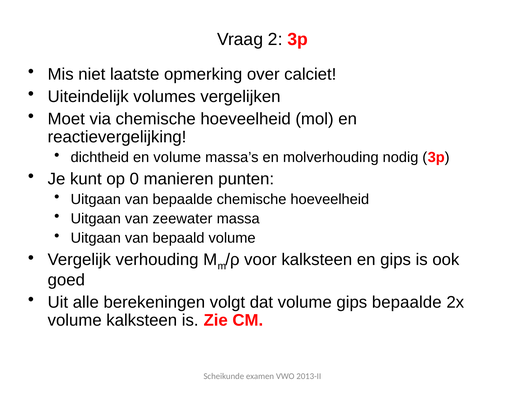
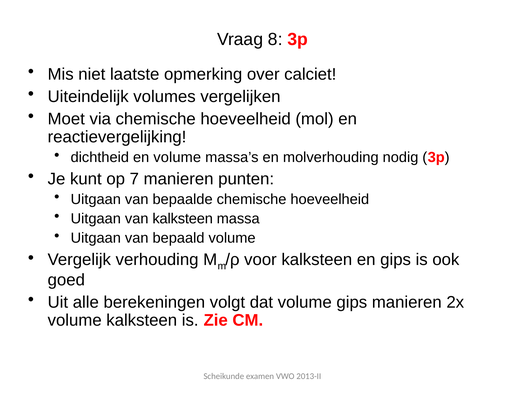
2: 2 -> 8
0: 0 -> 7
van zeewater: zeewater -> kalksteen
gips bepaalde: bepaalde -> manieren
